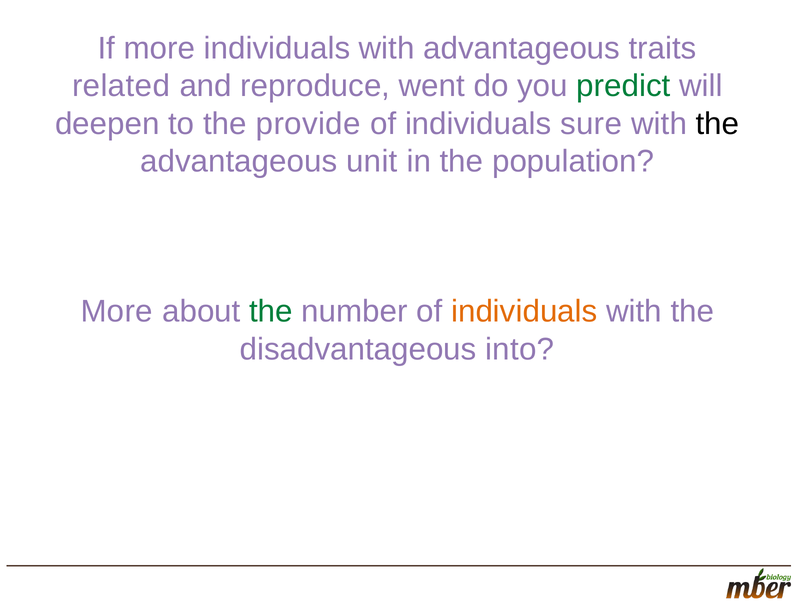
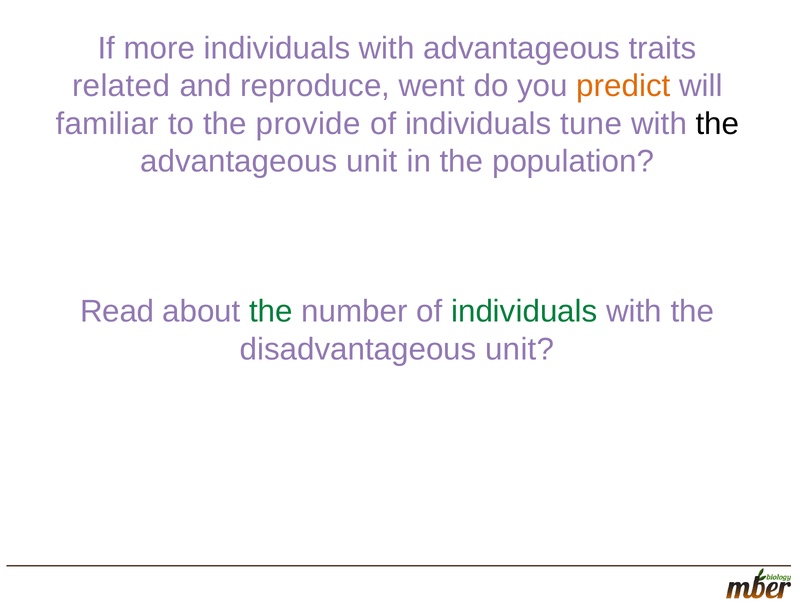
predict colour: green -> orange
deepen: deepen -> familiar
sure: sure -> tune
More at (117, 312): More -> Read
individuals at (524, 312) colour: orange -> green
disadvantageous into: into -> unit
